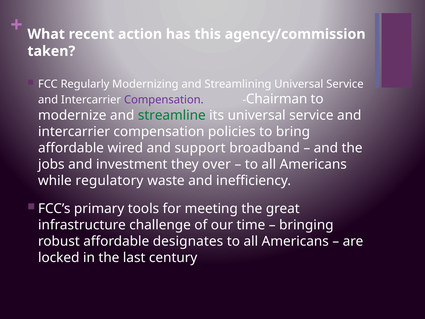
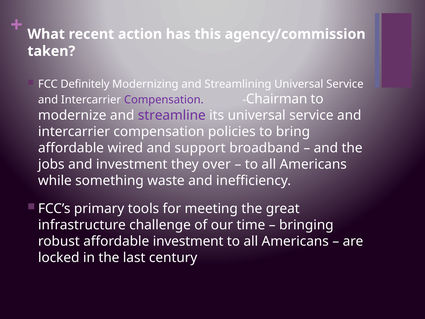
Regularly: Regularly -> Definitely
streamline colour: green -> purple
regulatory: regulatory -> something
affordable designates: designates -> investment
